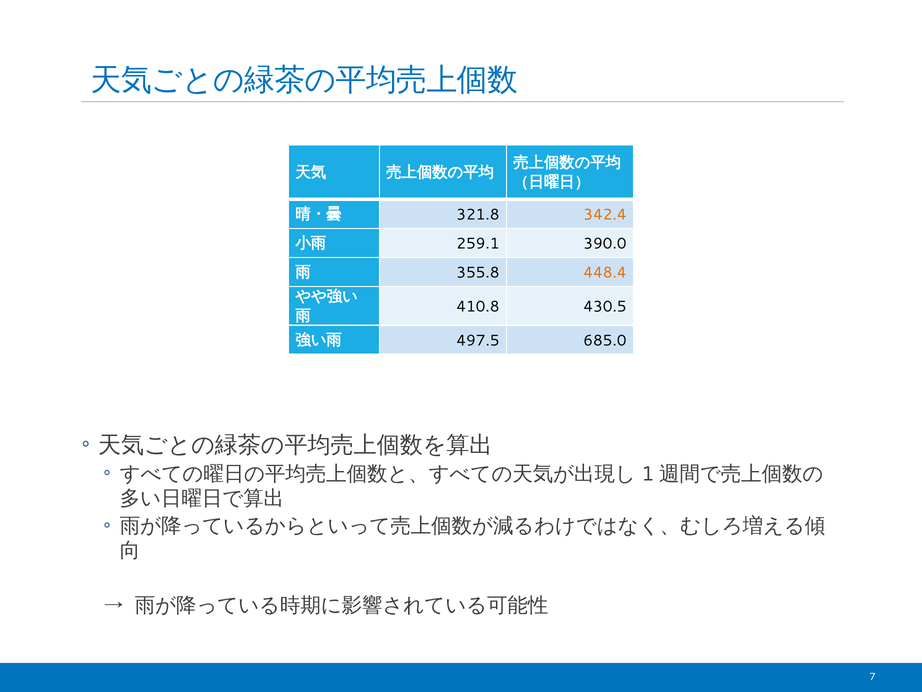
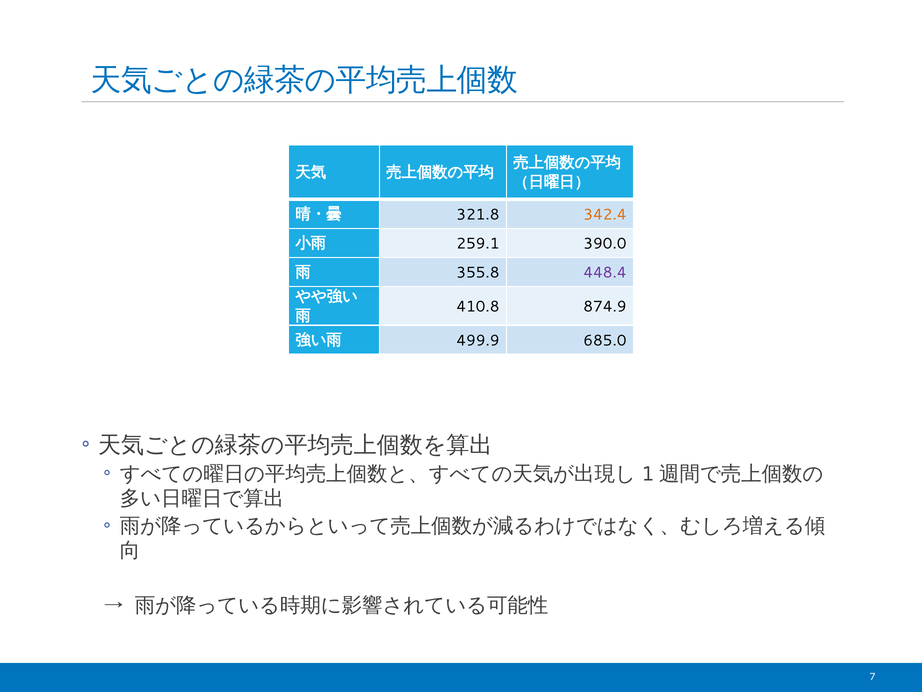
448.4 colour: orange -> purple
430.5: 430.5 -> 874.9
497.5: 497.5 -> 499.9
